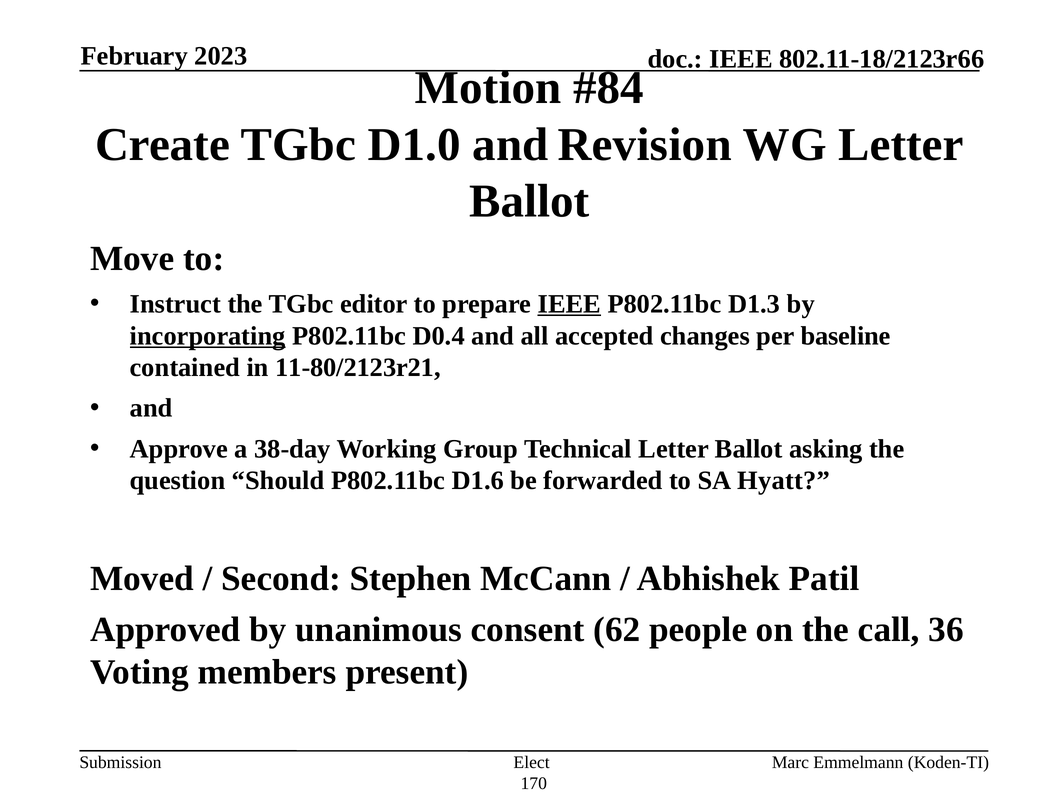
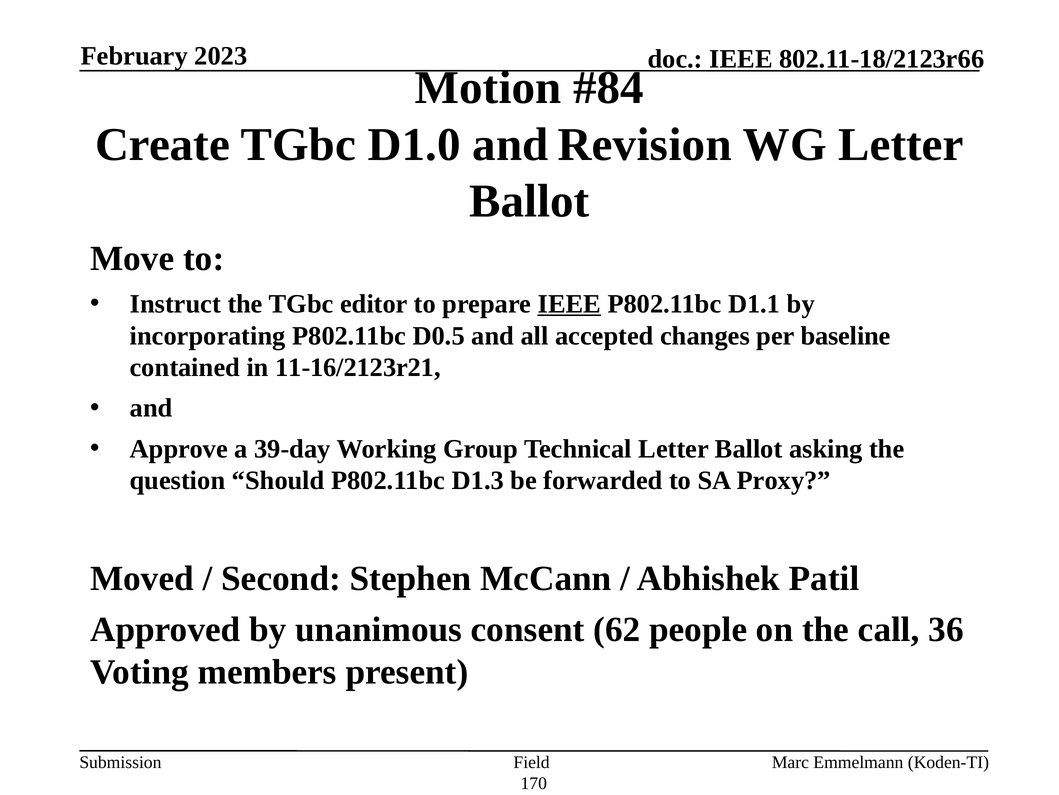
D1.3: D1.3 -> D1.1
incorporating underline: present -> none
D0.4: D0.4 -> D0.5
11-80/2123r21: 11-80/2123r21 -> 11-16/2123r21
38-day: 38-day -> 39-day
D1.6: D1.6 -> D1.3
Hyatt: Hyatt -> Proxy
Elect: Elect -> Field
